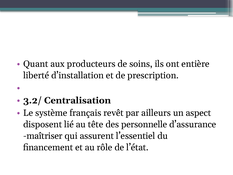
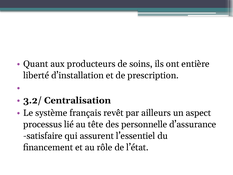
disposent: disposent -> processus
maîtriser: maîtriser -> satisfaire
